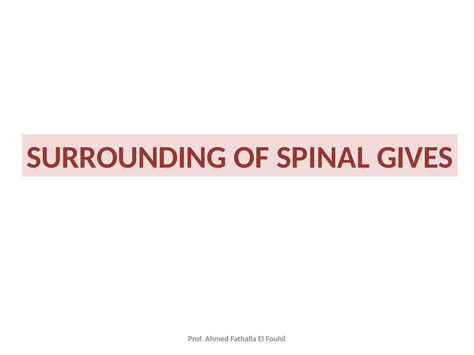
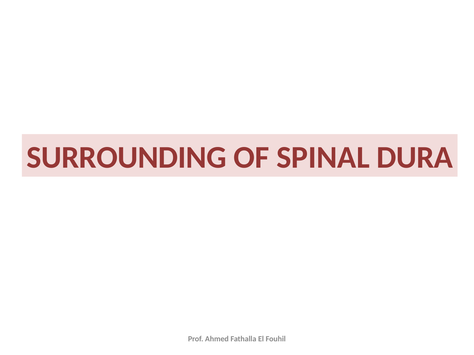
GIVES: GIVES -> DURA
